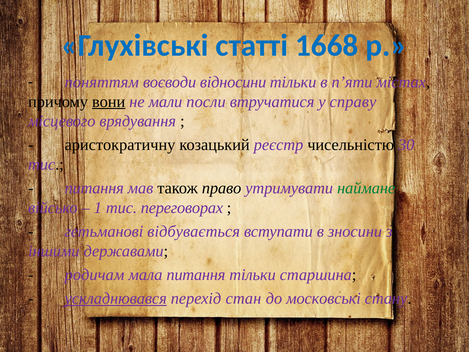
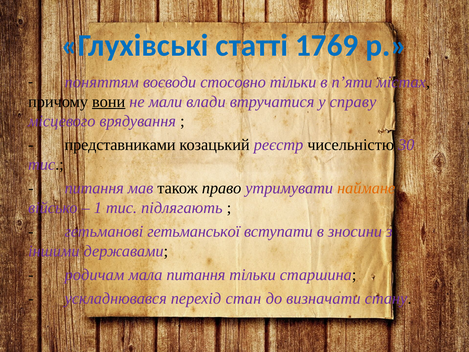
1668: 1668 -> 1769
відносини: відносини -> стосовно
посли: посли -> влади
аристократичну: аристократичну -> представниками
наймане colour: green -> orange
переговорах: переговорах -> підлягають
відбувається: відбувається -> гетьманської
ускладнювався underline: present -> none
московські: московські -> визначати
